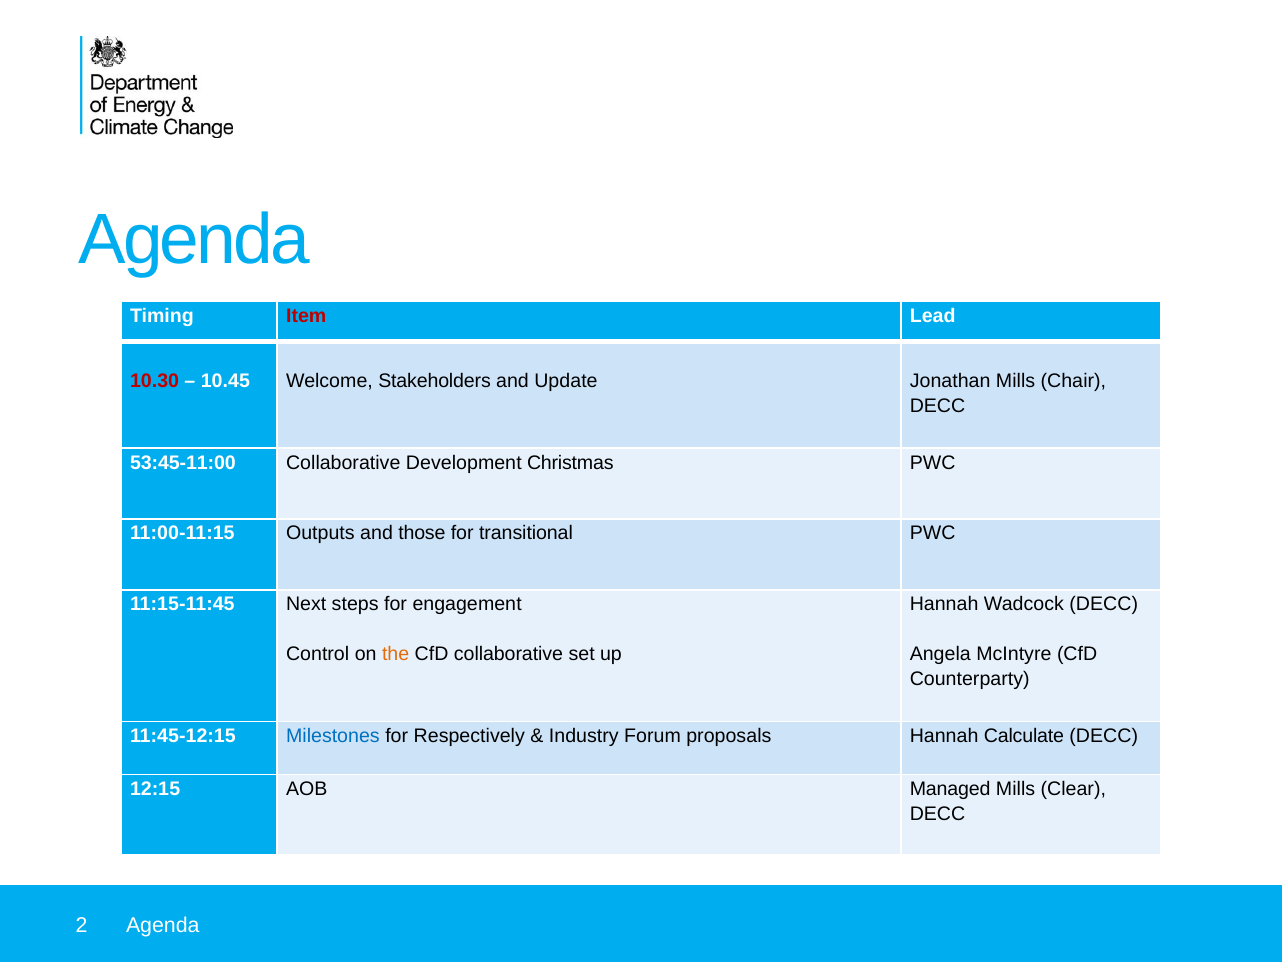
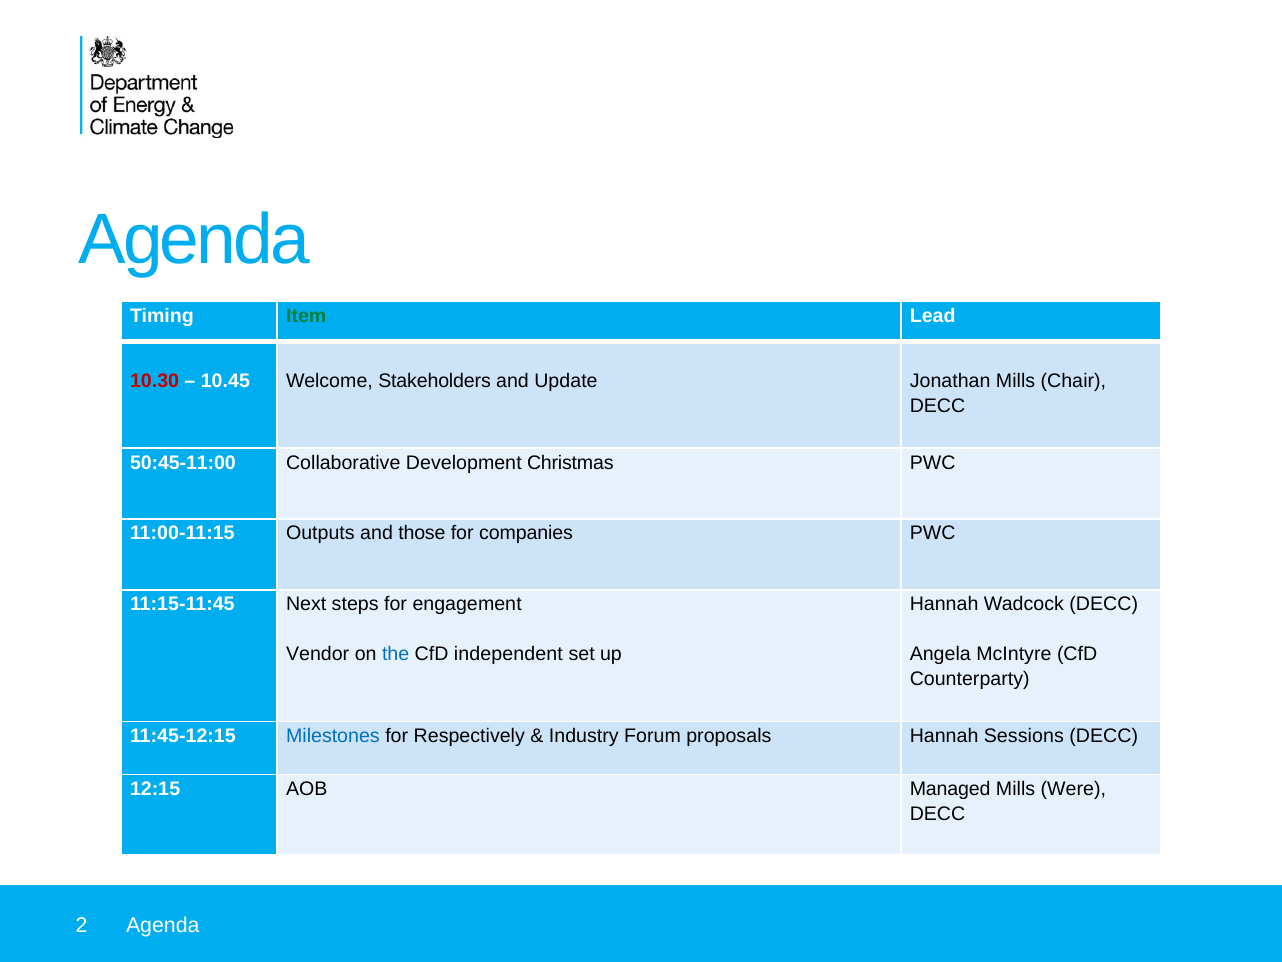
Item colour: red -> green
53:45-11:00: 53:45-11:00 -> 50:45-11:00
transitional: transitional -> companies
Control: Control -> Vendor
the colour: orange -> blue
CfD collaborative: collaborative -> independent
Calculate: Calculate -> Sessions
Clear: Clear -> Were
